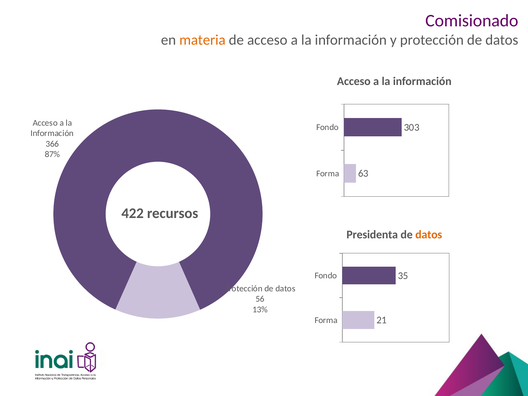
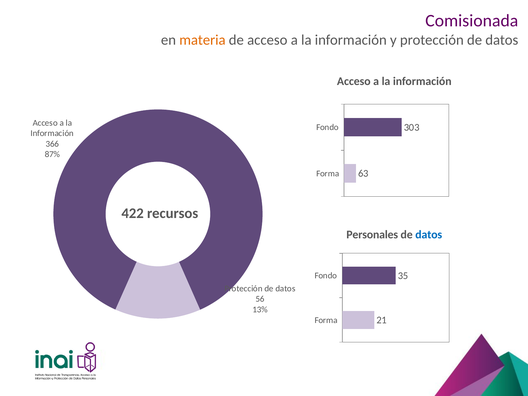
Comisionado: Comisionado -> Comisionada
Presidenta: Presidenta -> Personales
datos at (429, 235) colour: orange -> blue
